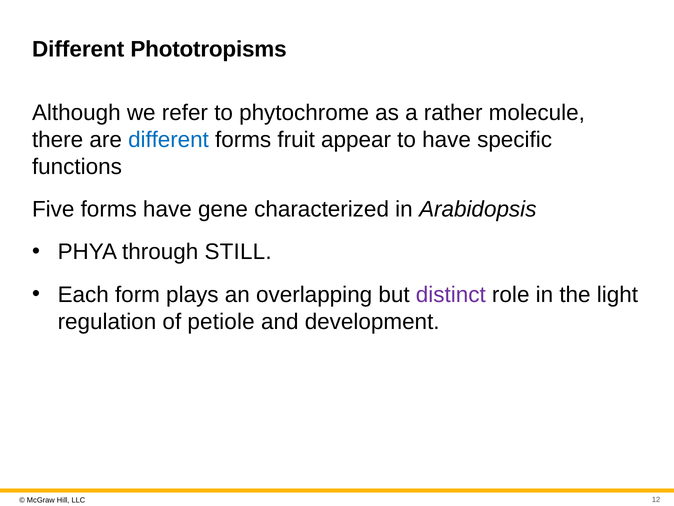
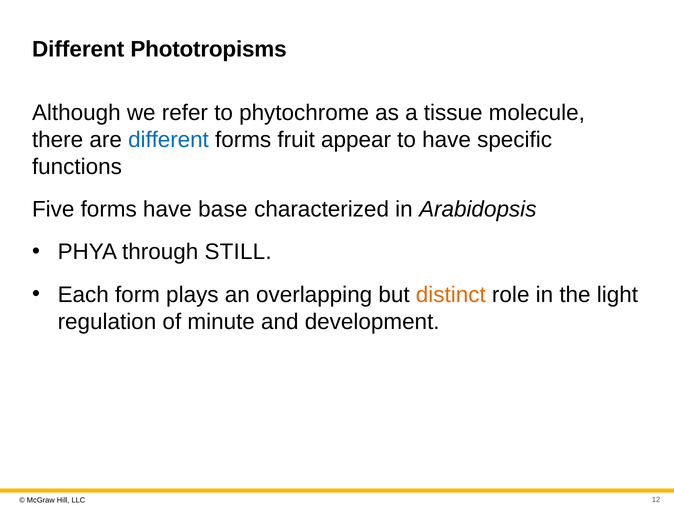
rather: rather -> tissue
gene: gene -> base
distinct colour: purple -> orange
petiole: petiole -> minute
